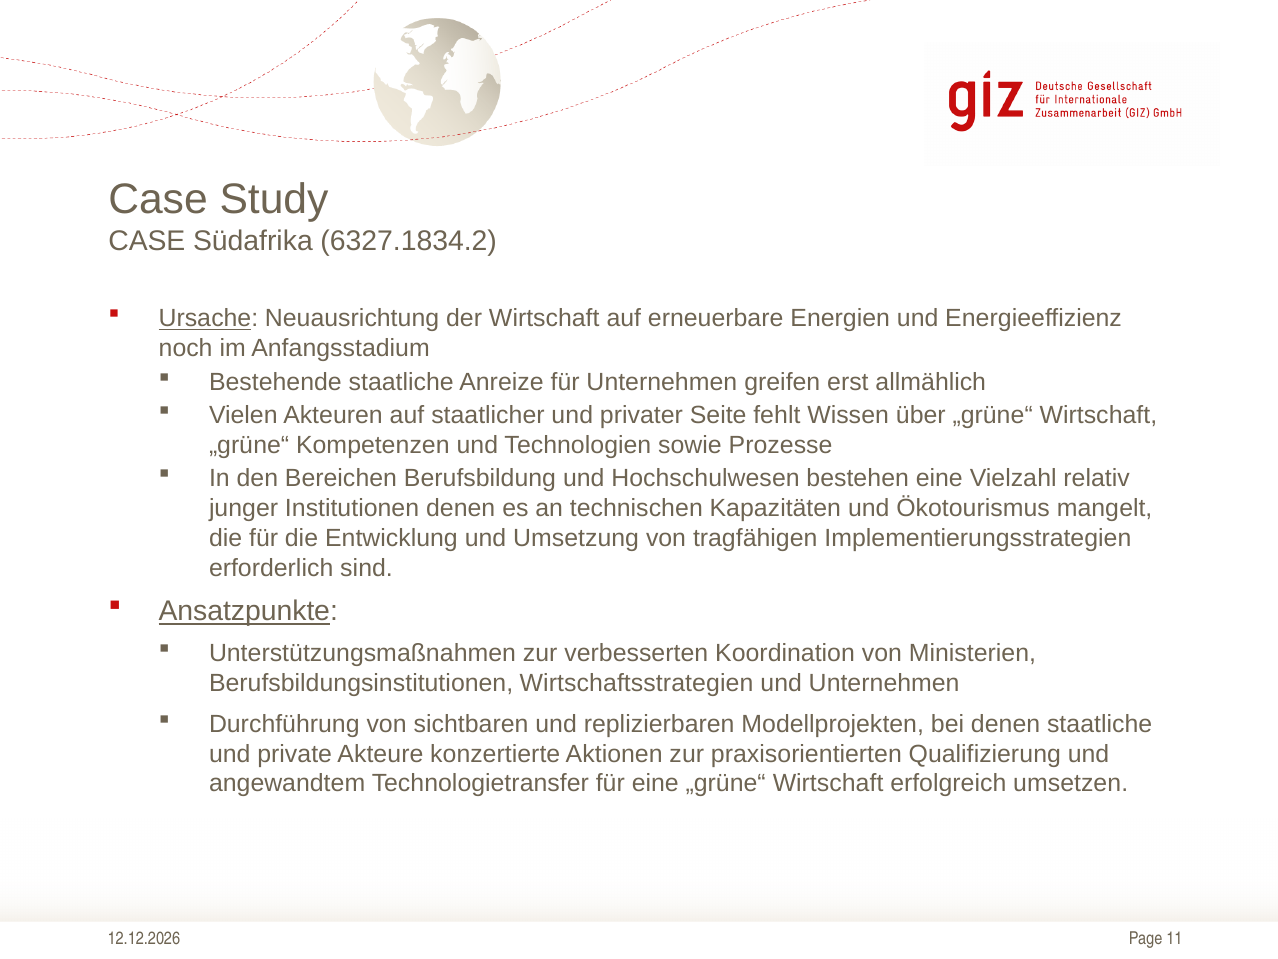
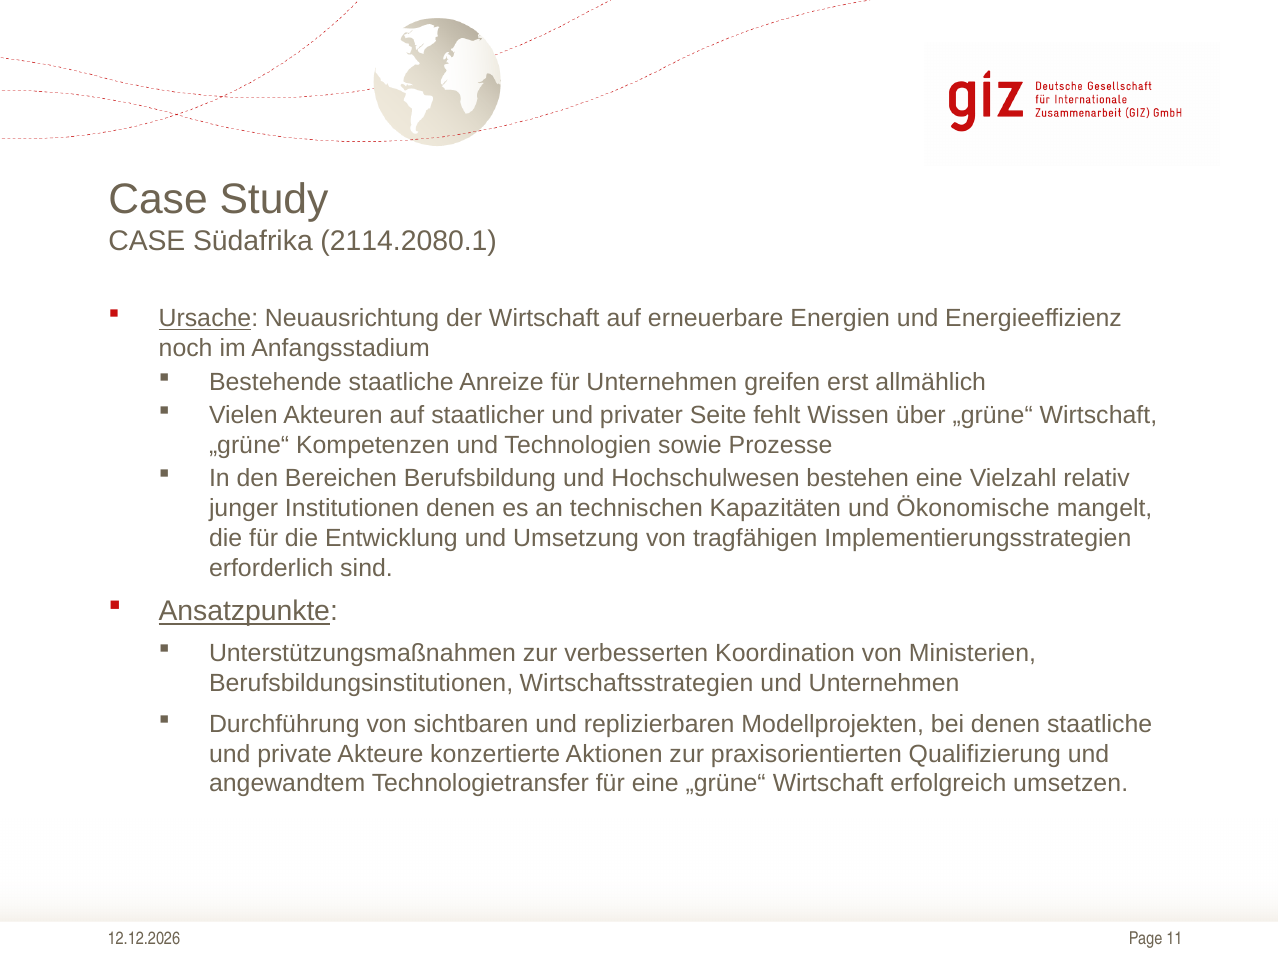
6327.1834.2: 6327.1834.2 -> 2114.2080.1
Ökotourismus: Ökotourismus -> Ökonomische
